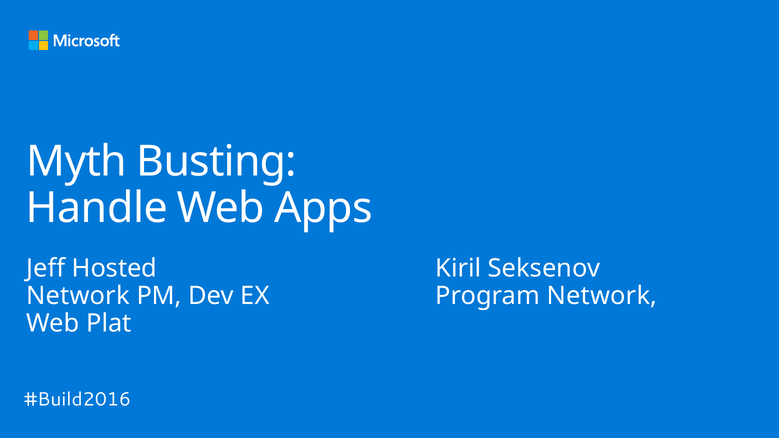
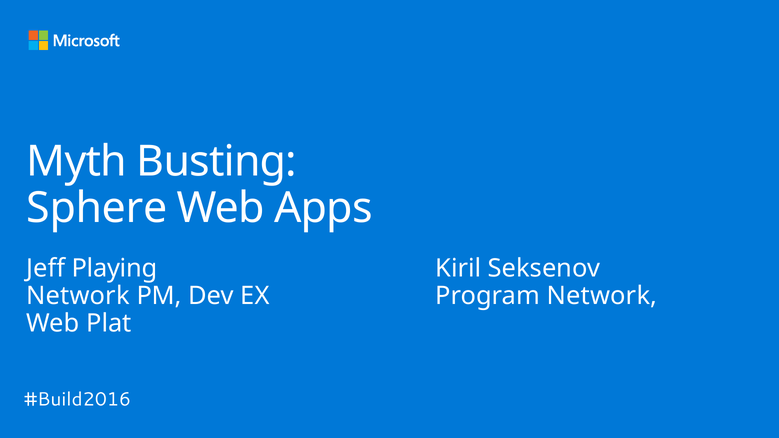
Handle: Handle -> Sphere
Hosted: Hosted -> Playing
